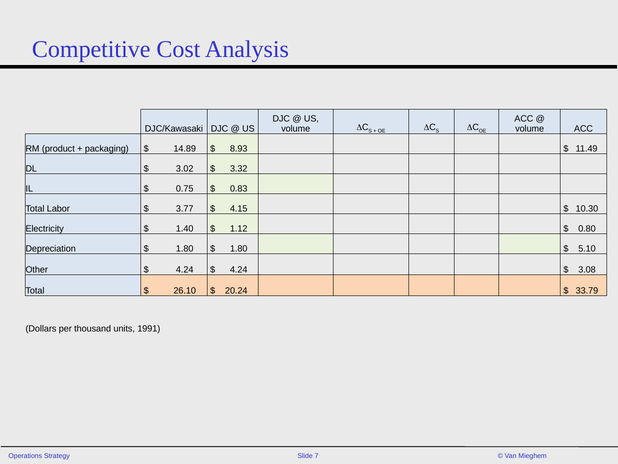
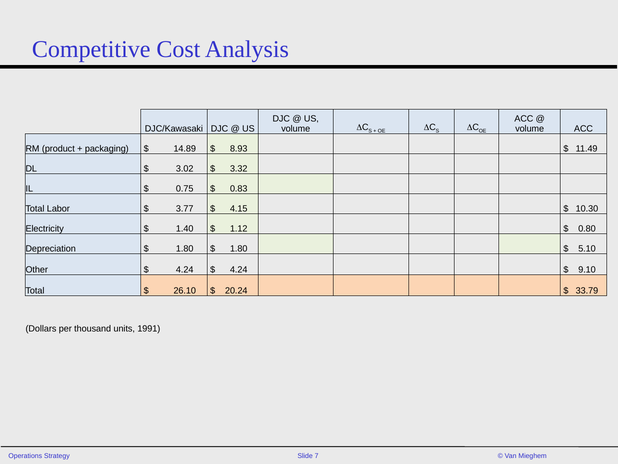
3.08: 3.08 -> 9.10
